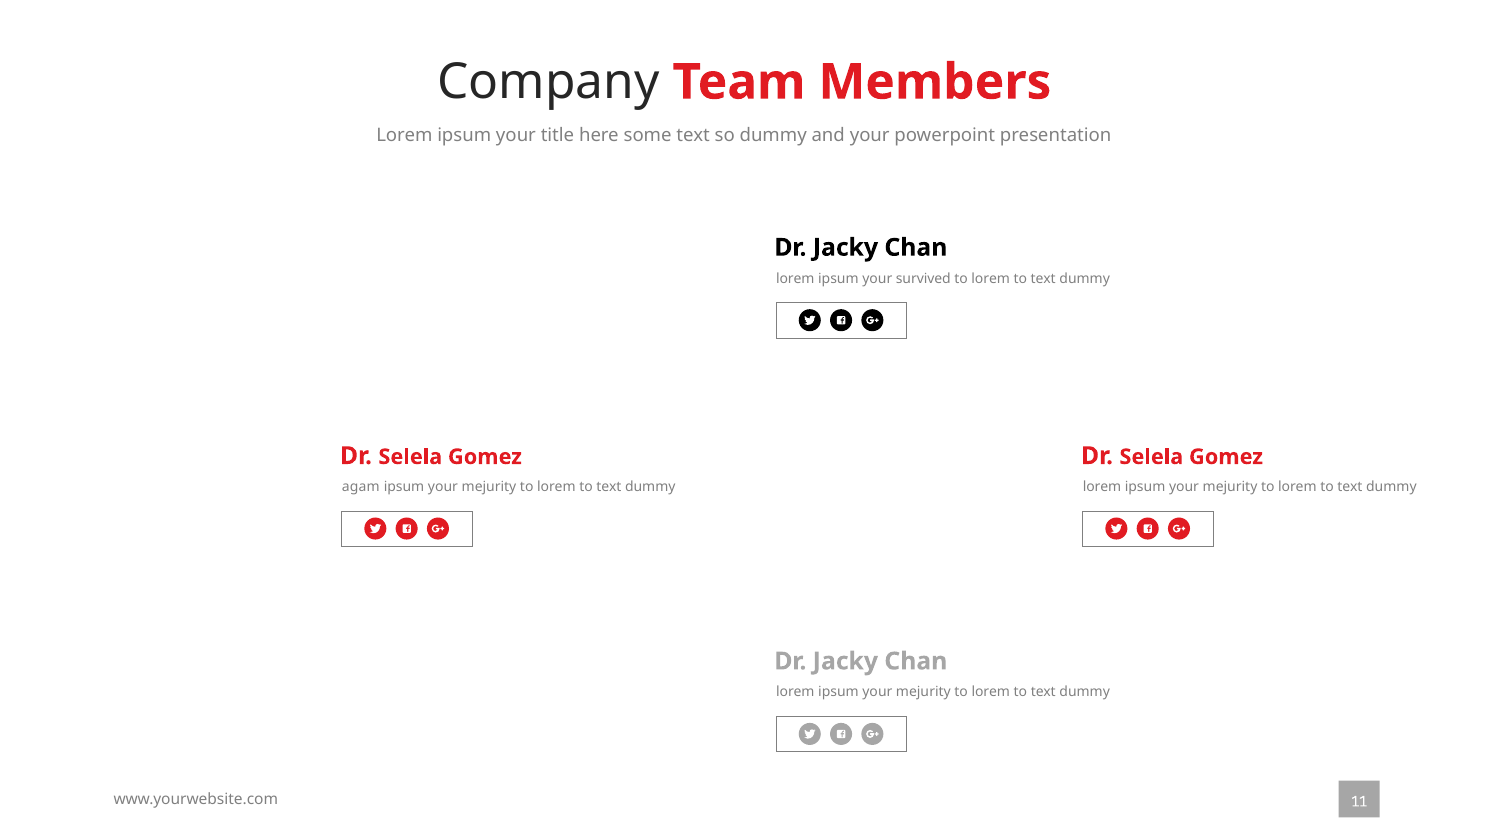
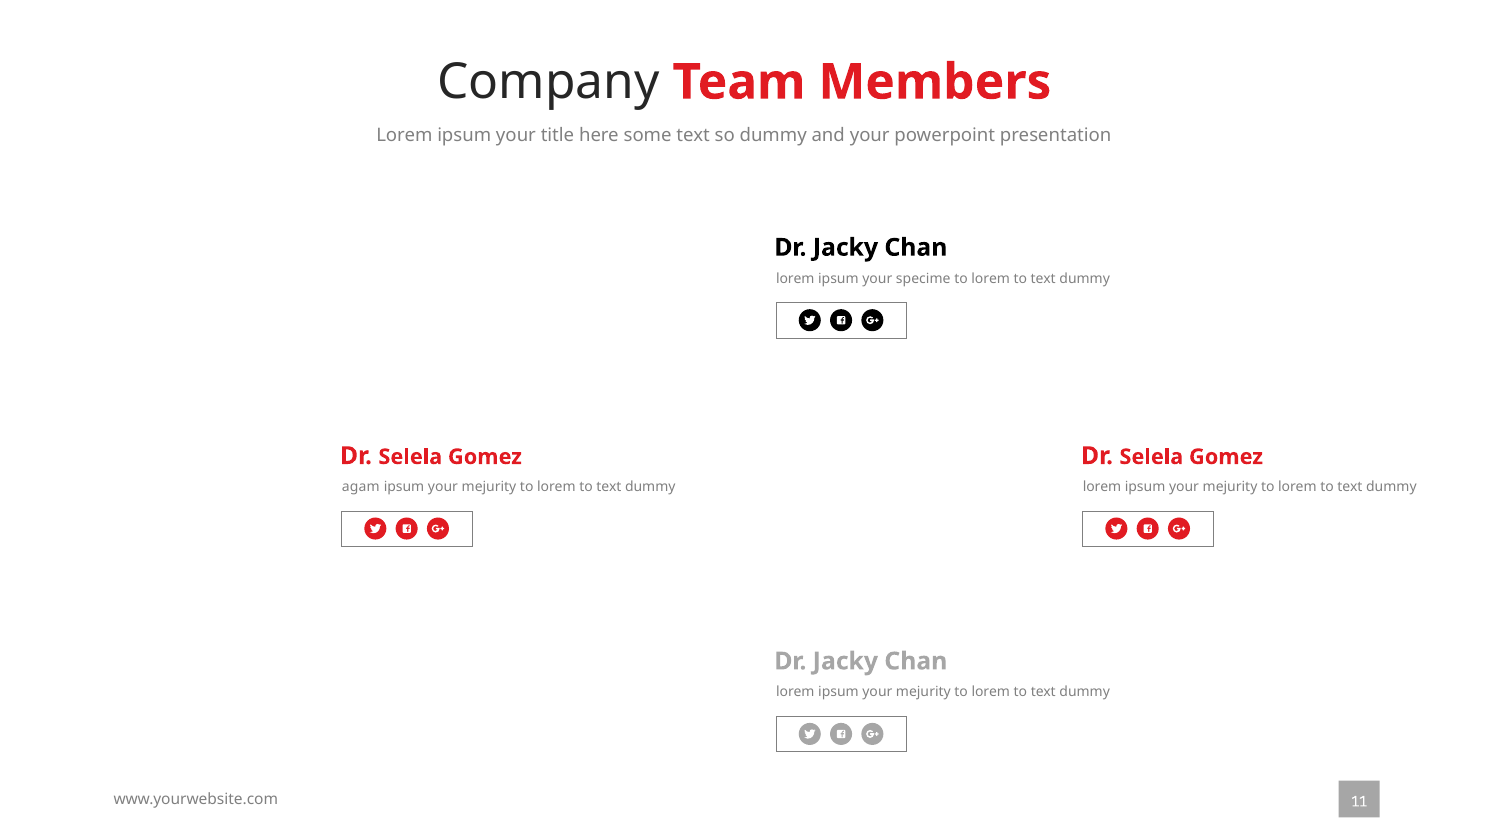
survived: survived -> specime
